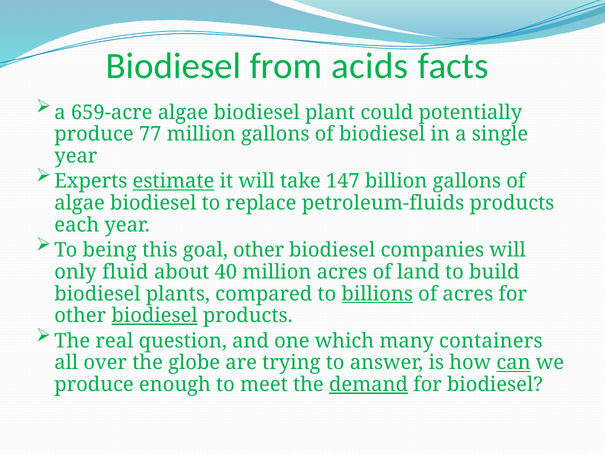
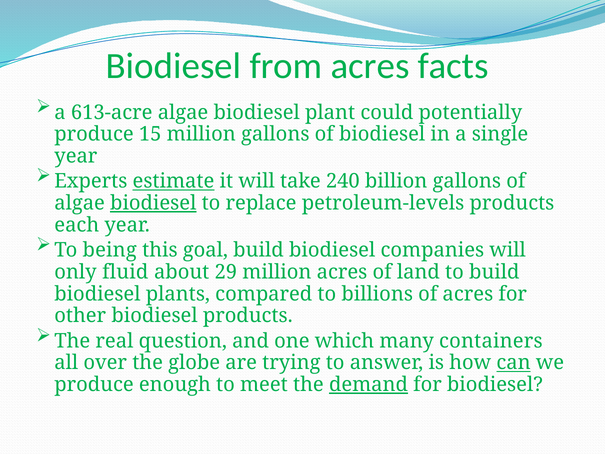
from acids: acids -> acres
659-acre: 659-acre -> 613-acre
77: 77 -> 15
147: 147 -> 240
biodiesel at (153, 203) underline: none -> present
petroleum-fluids: petroleum-fluids -> petroleum-levels
goal other: other -> build
40: 40 -> 29
billions underline: present -> none
biodiesel at (155, 315) underline: present -> none
